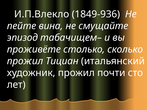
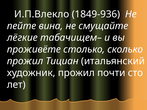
эпизод: эпизод -> лёгкие
